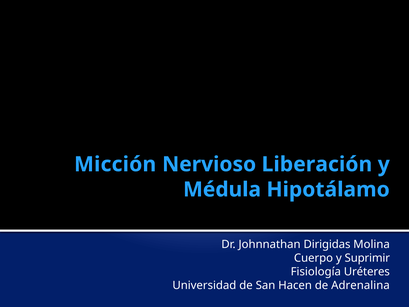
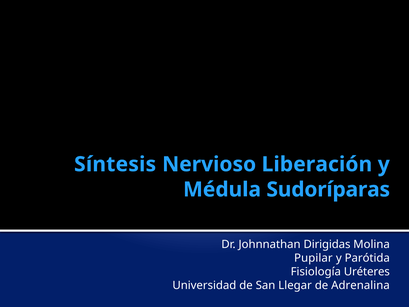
Micción: Micción -> Síntesis
Hipotálamo: Hipotálamo -> Sudoríparas
Cuerpo: Cuerpo -> Pupilar
Suprimir: Suprimir -> Parótida
Hacen: Hacen -> Llegar
